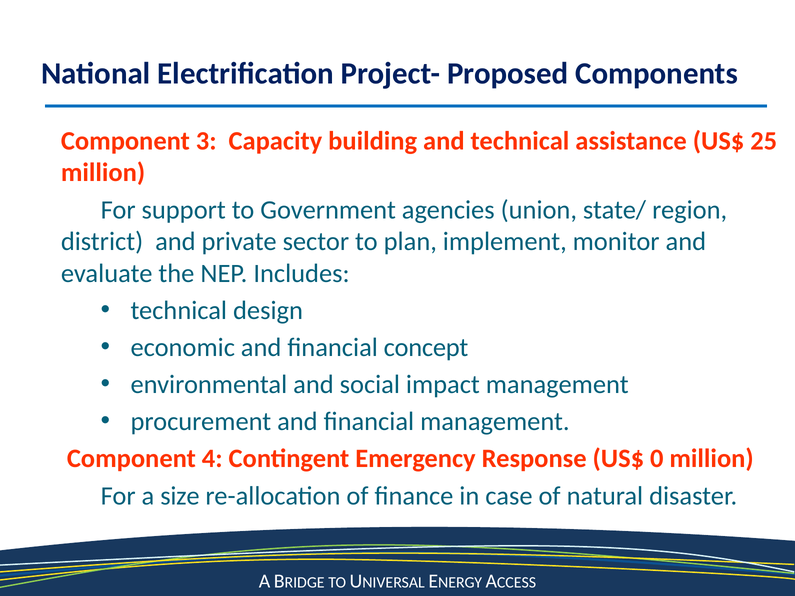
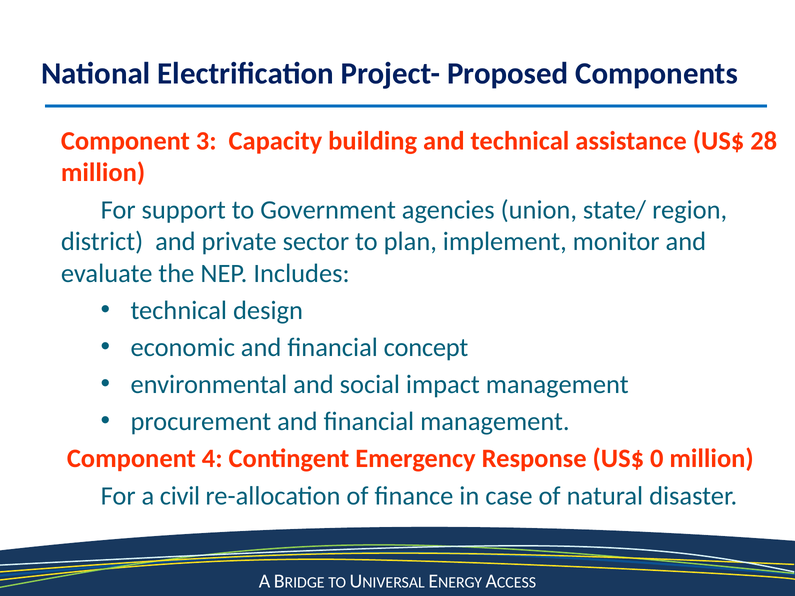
25: 25 -> 28
size: size -> civil
